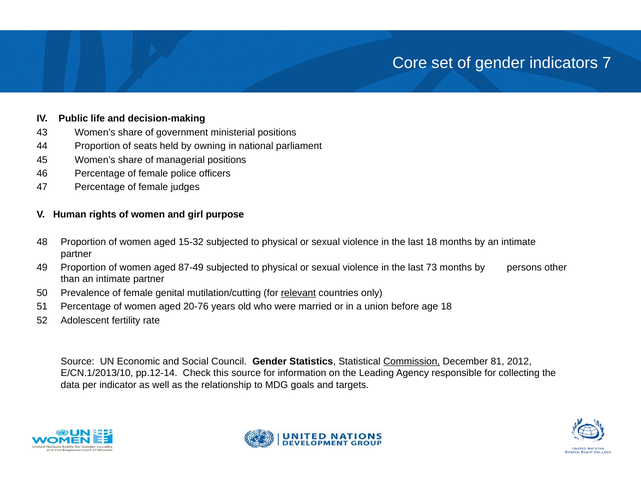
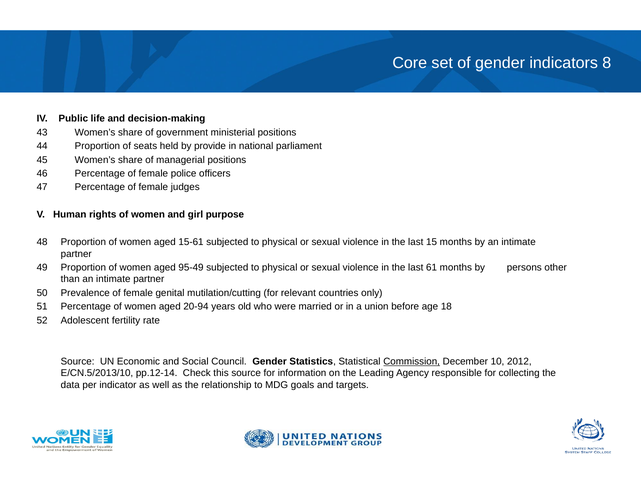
7: 7 -> 8
owning: owning -> provide
15-32: 15-32 -> 15-61
last 18: 18 -> 15
87-49: 87-49 -> 95-49
73: 73 -> 61
relevant underline: present -> none
20-76: 20-76 -> 20-94
81: 81 -> 10
E/CN.1/2013/10: E/CN.1/2013/10 -> E/CN.5/2013/10
